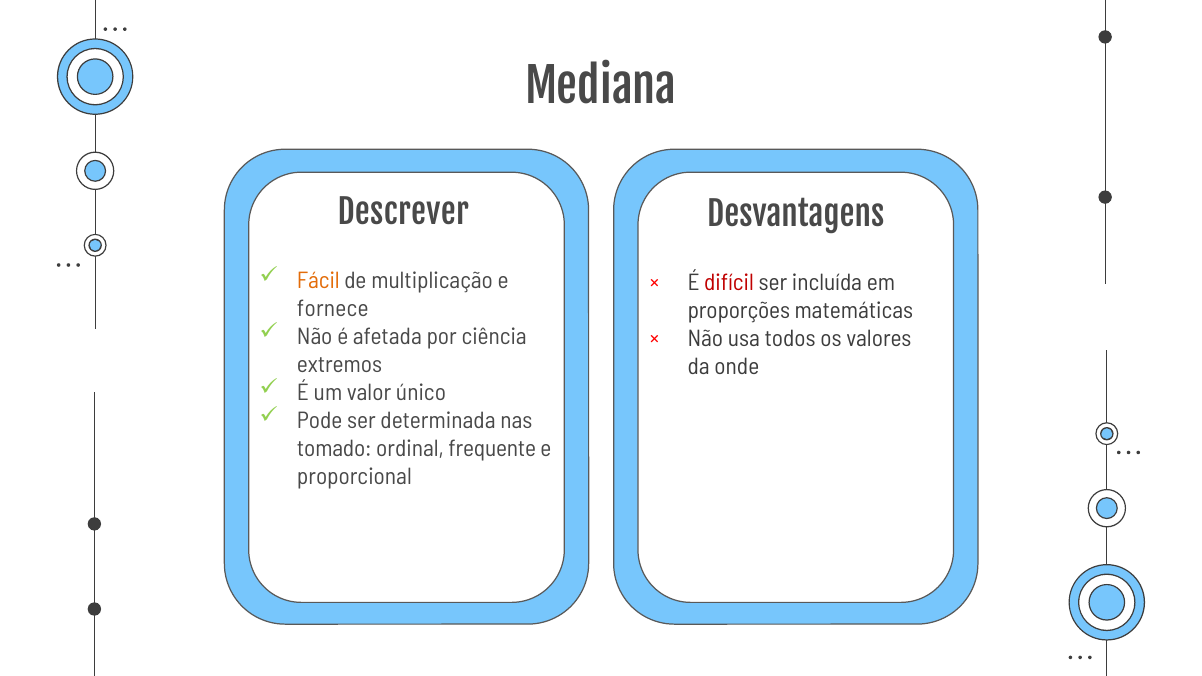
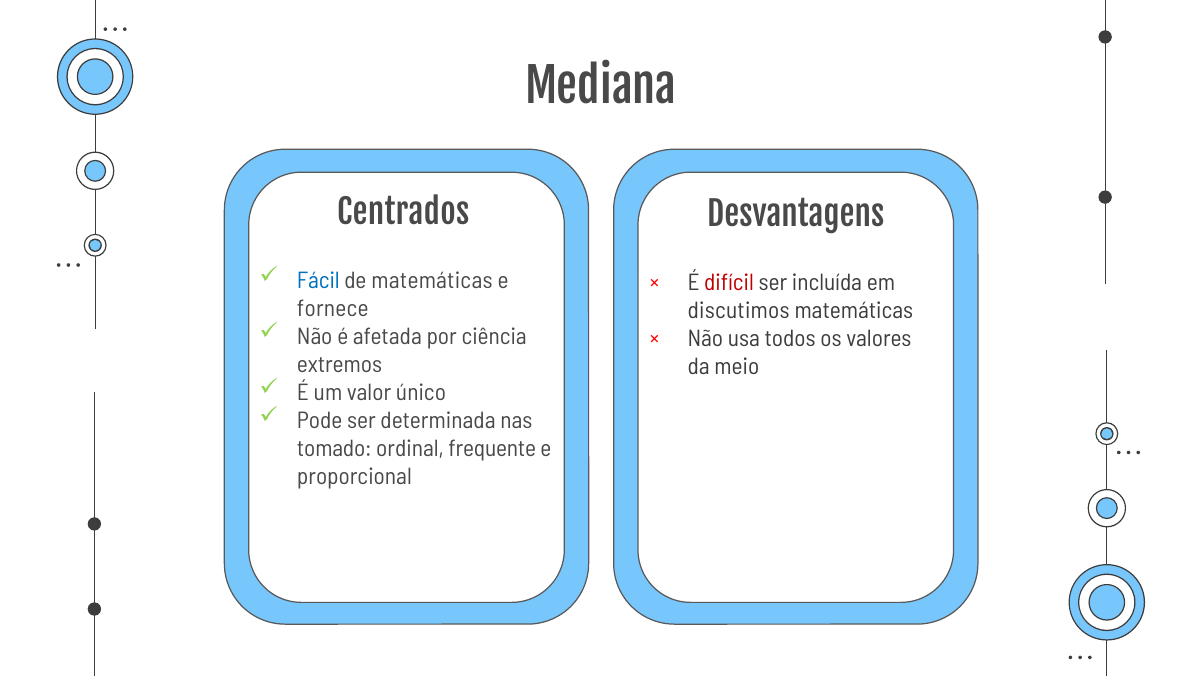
Descrever: Descrever -> Centrados
Fácil colour: orange -> blue
de multiplicação: multiplicação -> matemáticas
proporções: proporções -> discutimos
onde: onde -> meio
